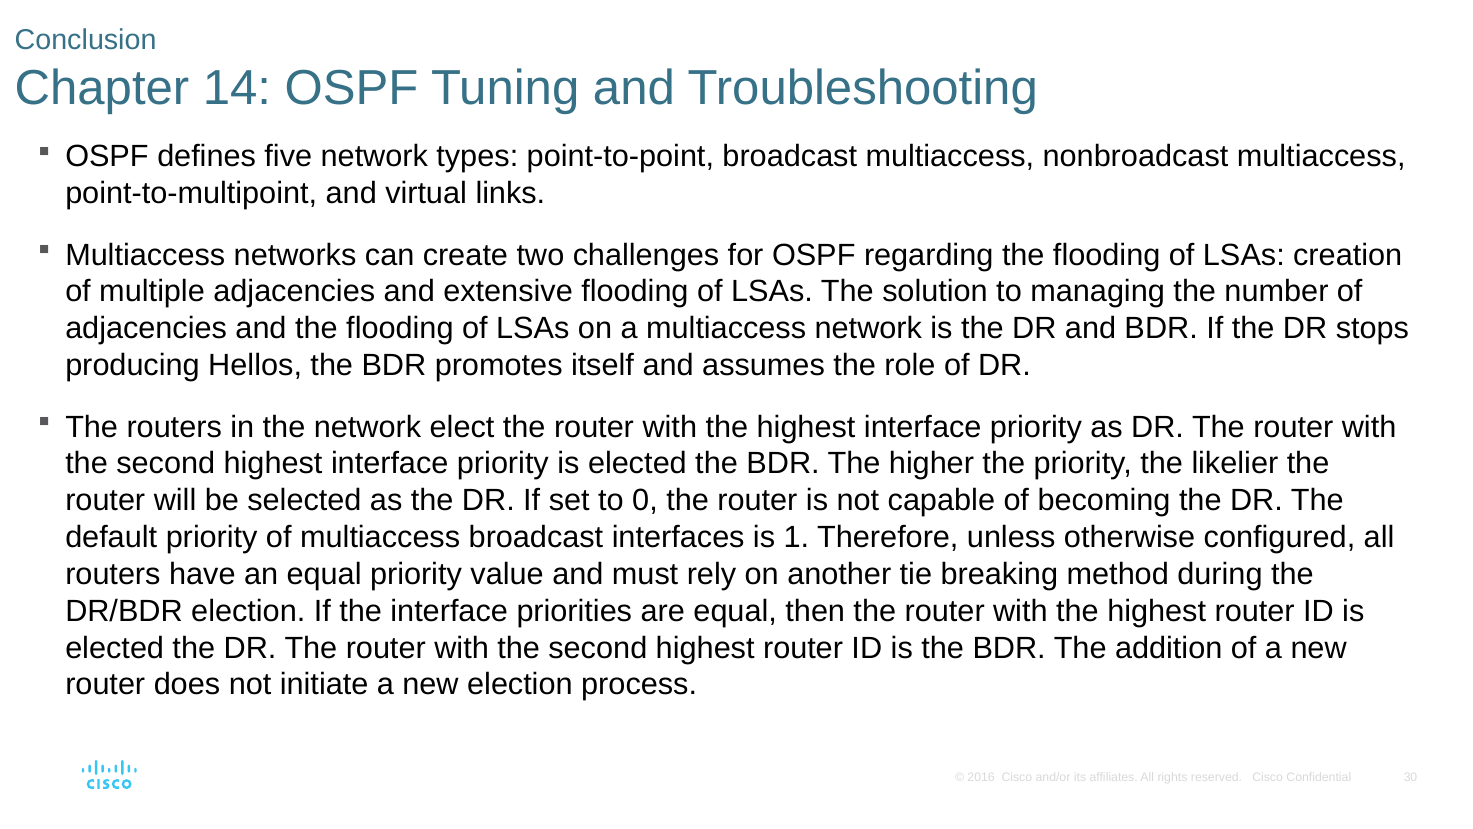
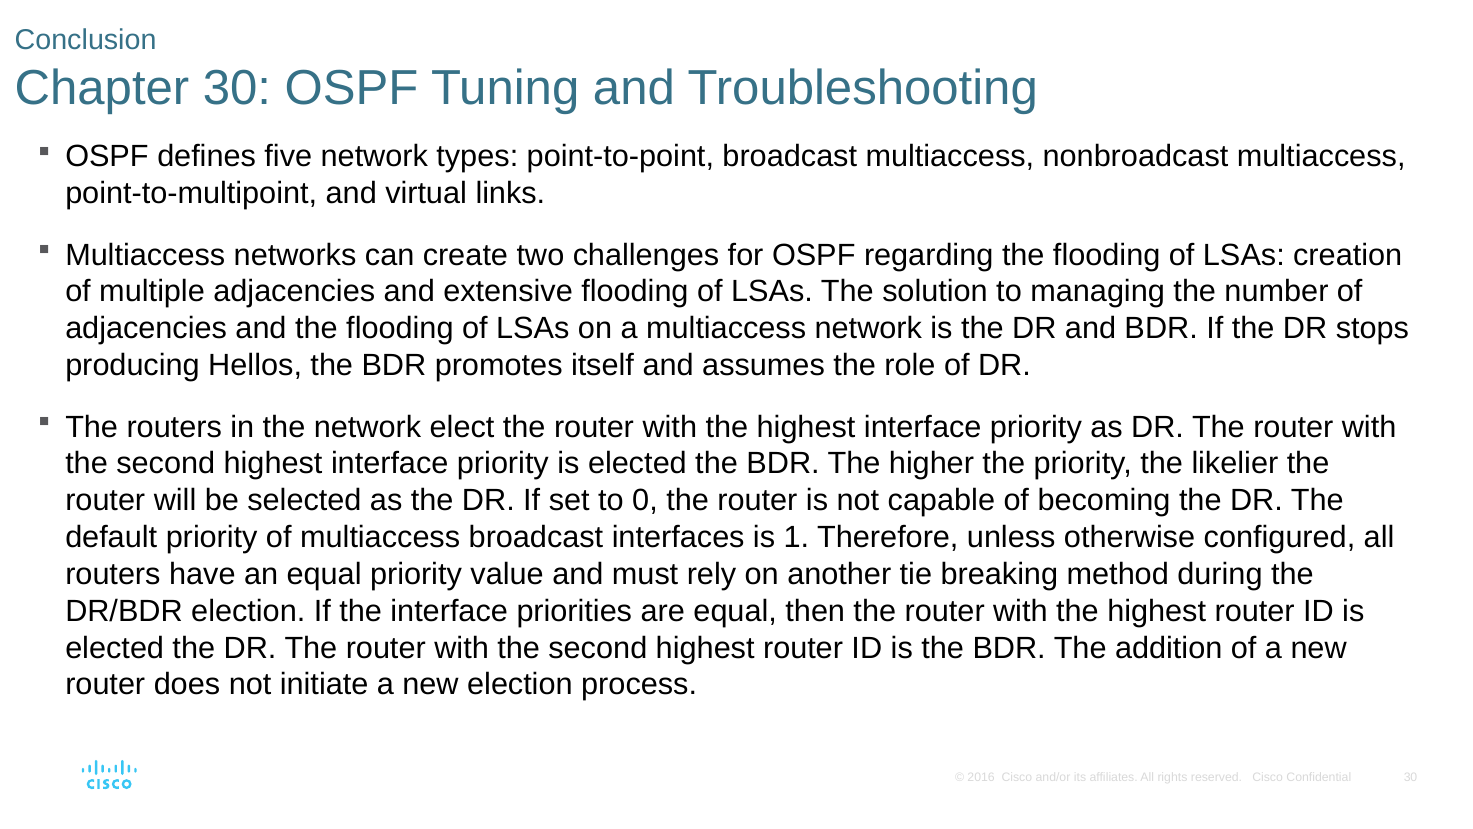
Chapter 14: 14 -> 30
